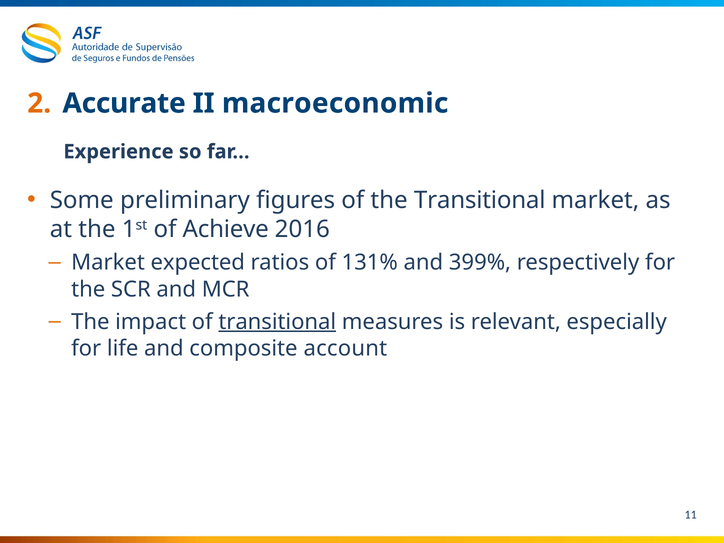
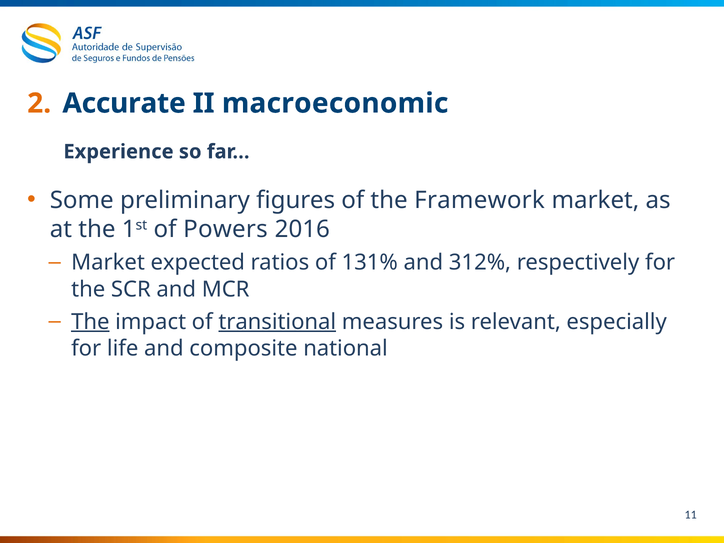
the Transitional: Transitional -> Framework
Achieve: Achieve -> Powers
399%: 399% -> 312%
The at (90, 322) underline: none -> present
account: account -> national
